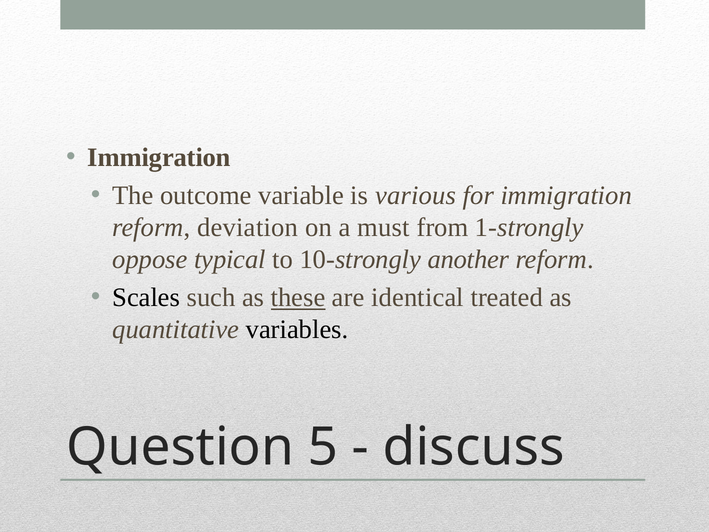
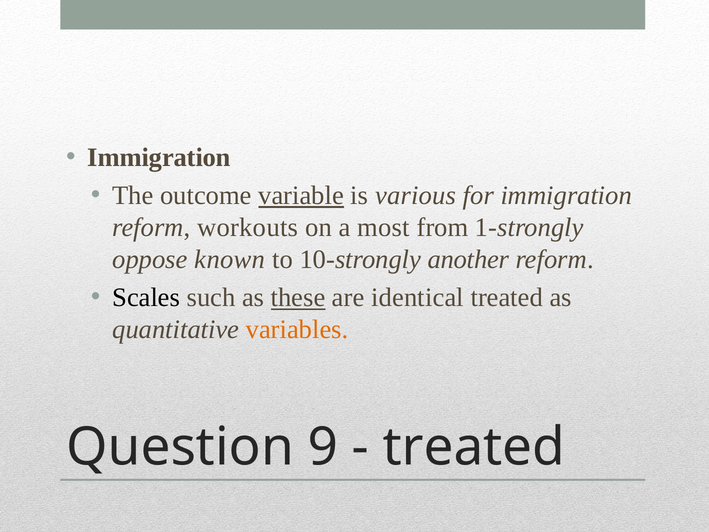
variable underline: none -> present
deviation: deviation -> workouts
must: must -> most
typical: typical -> known
variables colour: black -> orange
5: 5 -> 9
discuss at (474, 447): discuss -> treated
